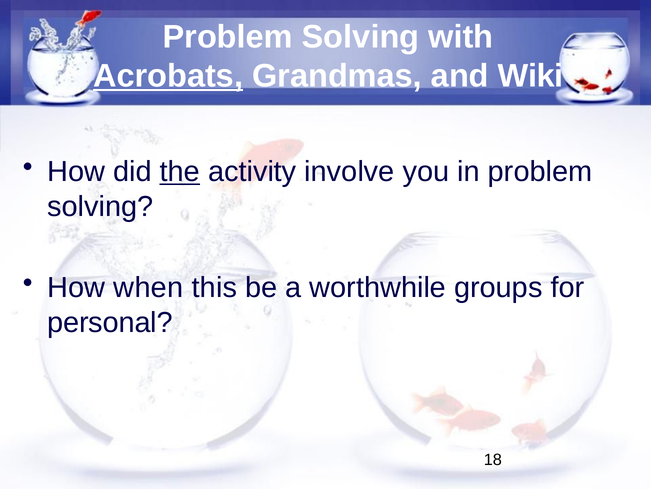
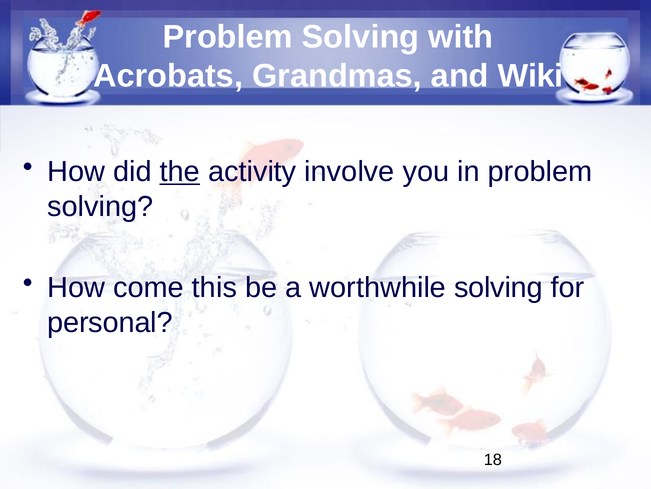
Acrobats underline: present -> none
when: when -> come
worthwhile groups: groups -> solving
